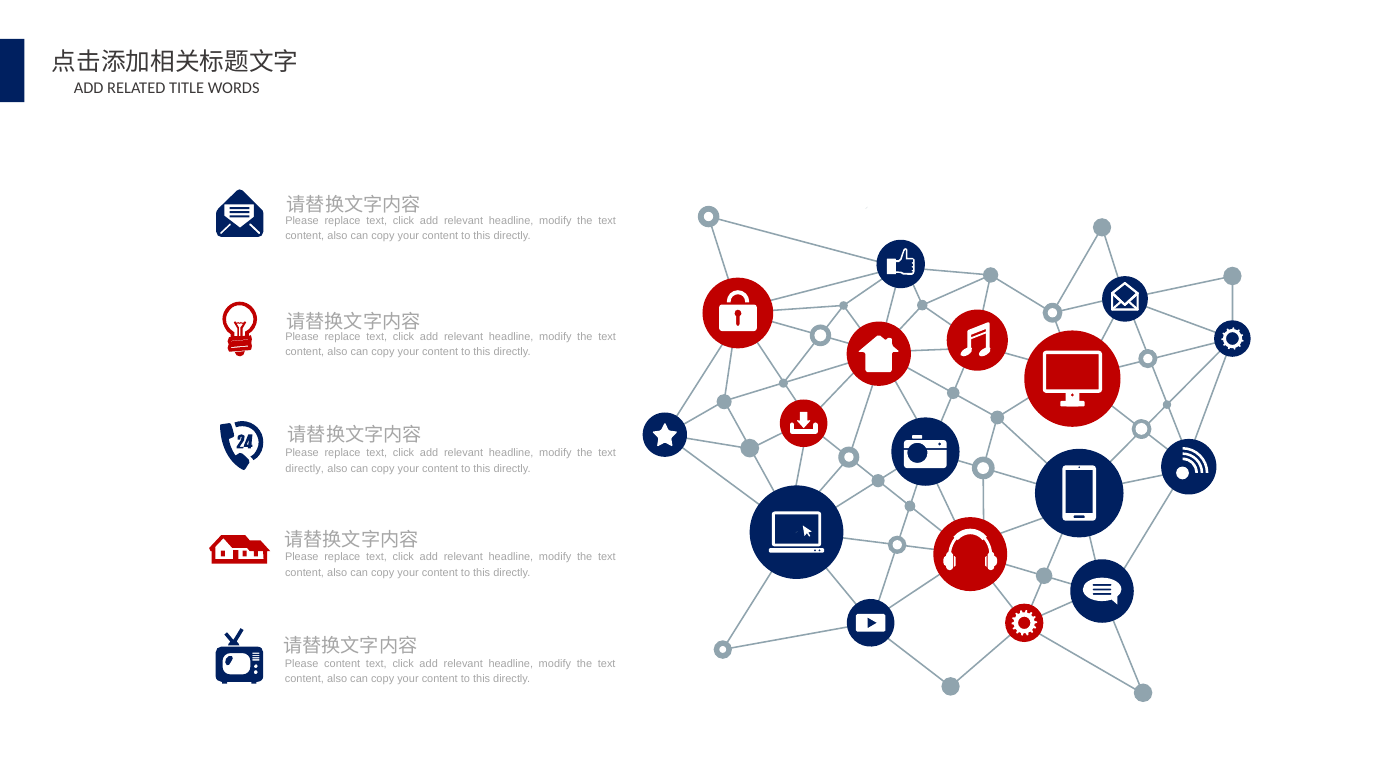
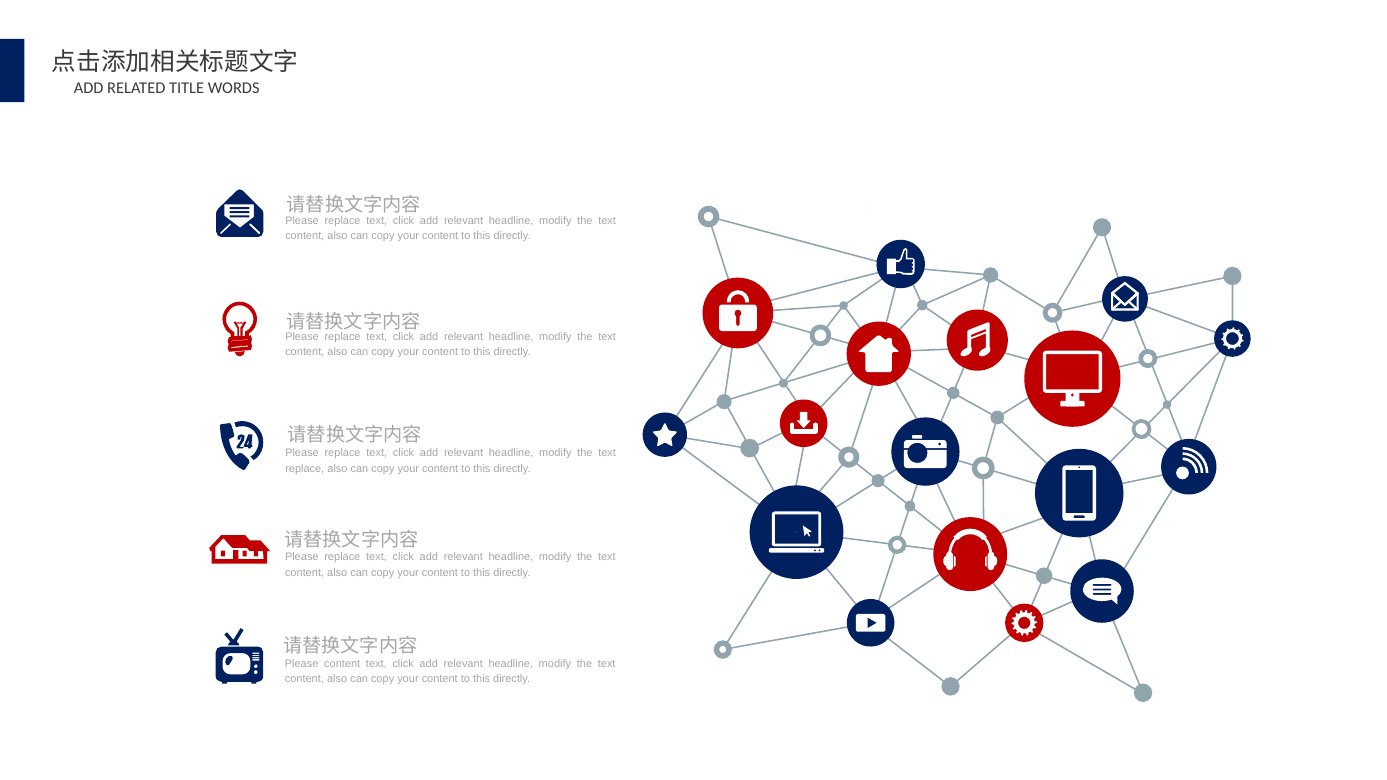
directly at (305, 469): directly -> replace
